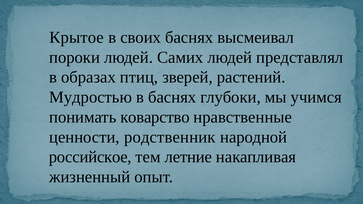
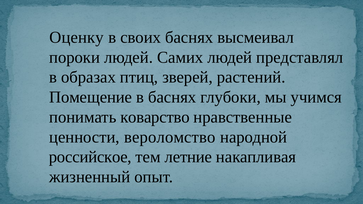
Крытое: Крытое -> Оценку
Мудростью: Мудростью -> Помещение
родственник: родственник -> вероломство
